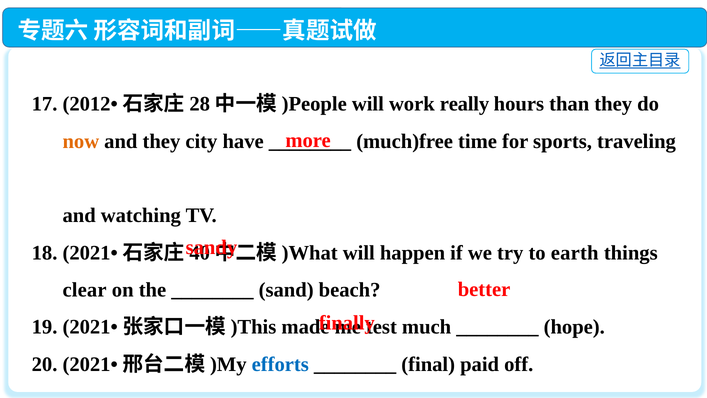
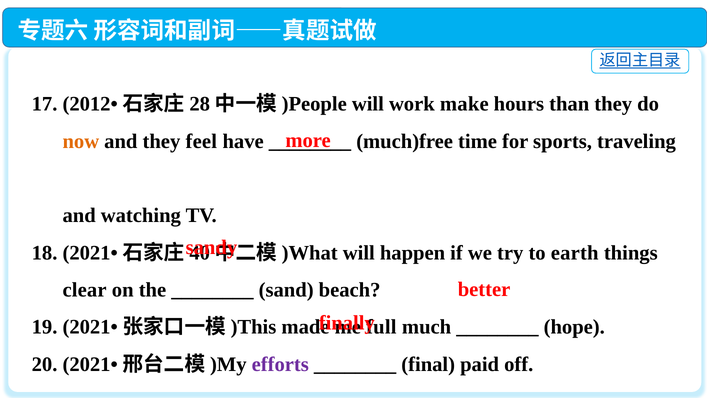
really: really -> make
city: city -> feel
test: test -> full
efforts colour: blue -> purple
